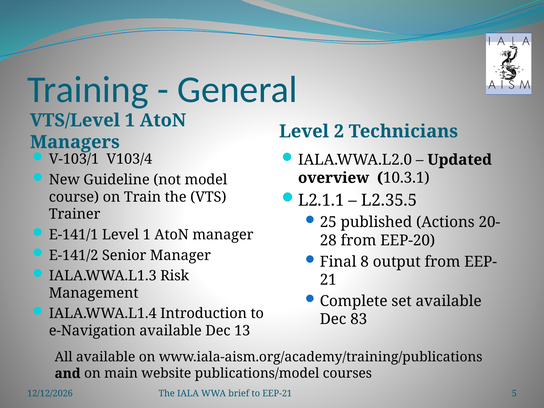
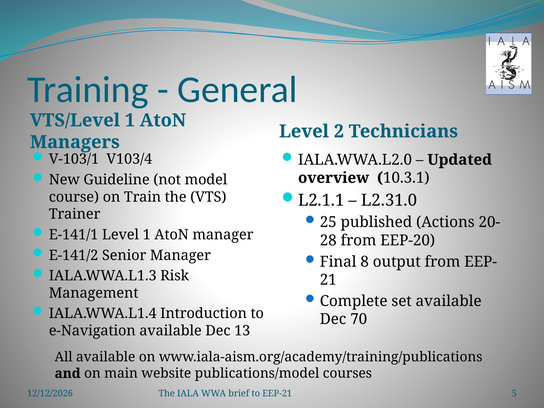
L2.35.5: L2.35.5 -> L2.31.0
83: 83 -> 70
